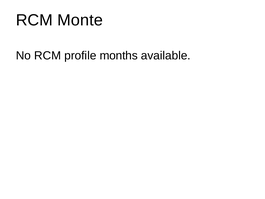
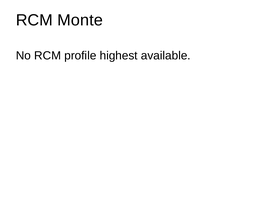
months: months -> highest
